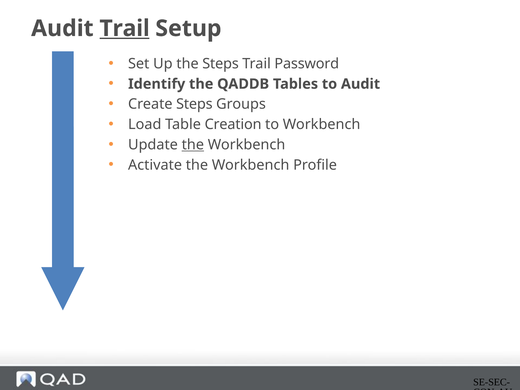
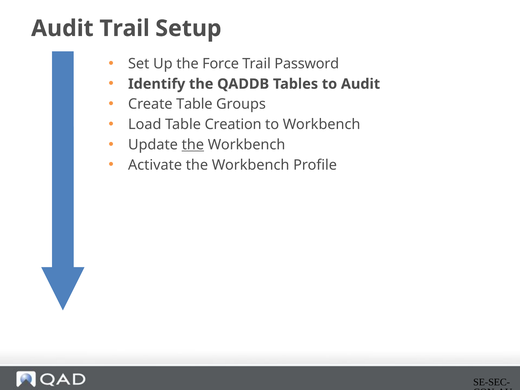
Trail at (125, 28) underline: present -> none
the Steps: Steps -> Force
Create Steps: Steps -> Table
